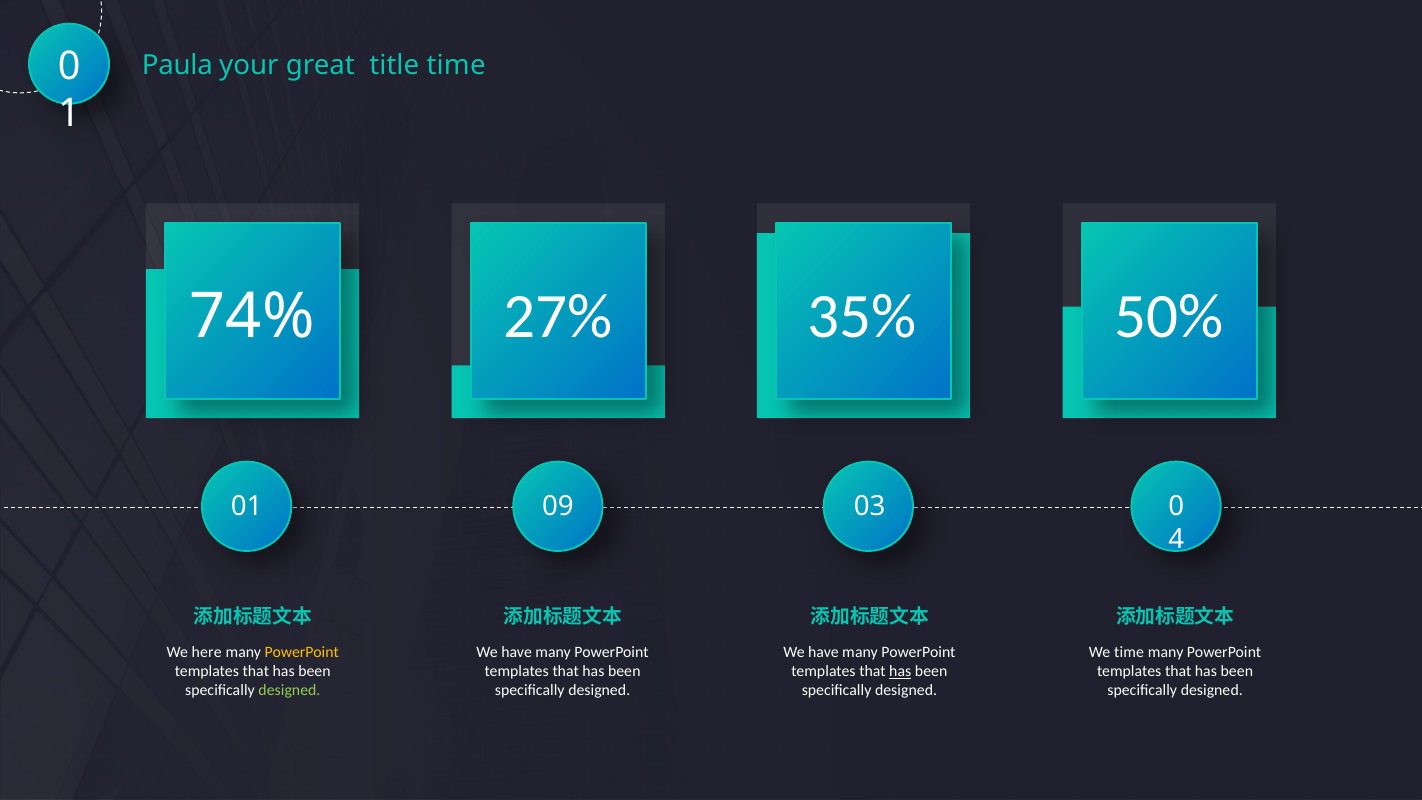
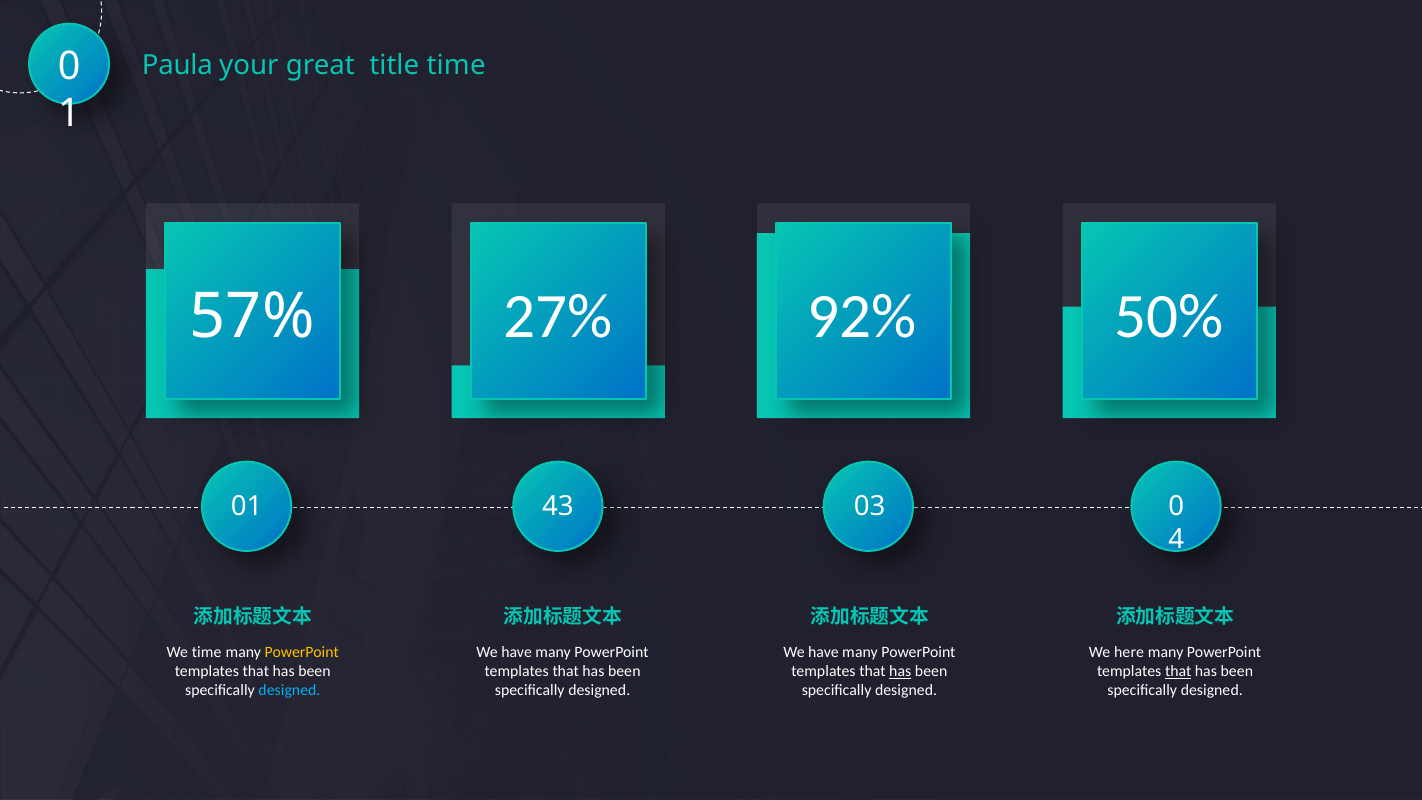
35%: 35% -> 92%
74%: 74% -> 57%
09: 09 -> 43
We here: here -> time
We time: time -> here
that at (1178, 671) underline: none -> present
designed at (289, 690) colour: light green -> light blue
